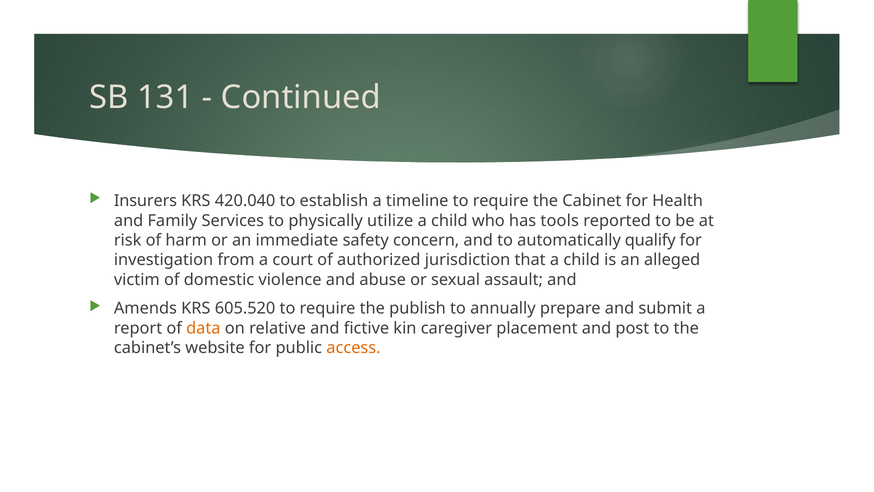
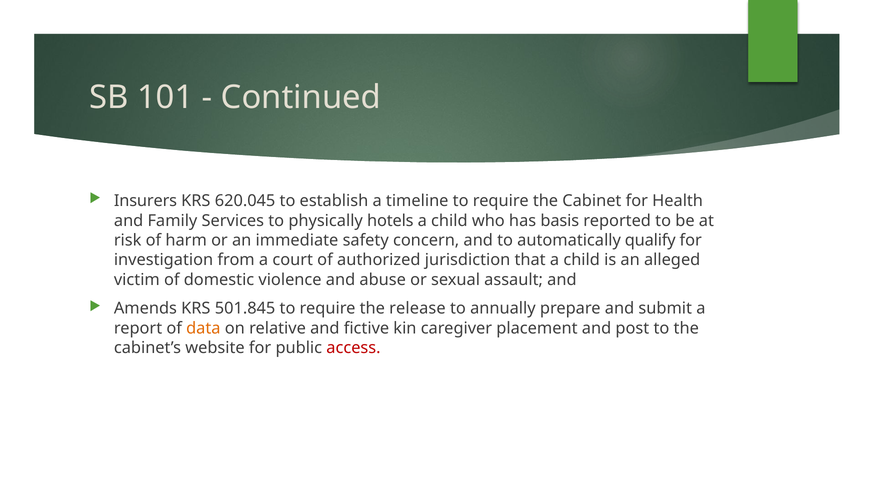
131: 131 -> 101
420.040: 420.040 -> 620.045
utilize: utilize -> hotels
tools: tools -> basis
605.520: 605.520 -> 501.845
publish: publish -> release
access colour: orange -> red
